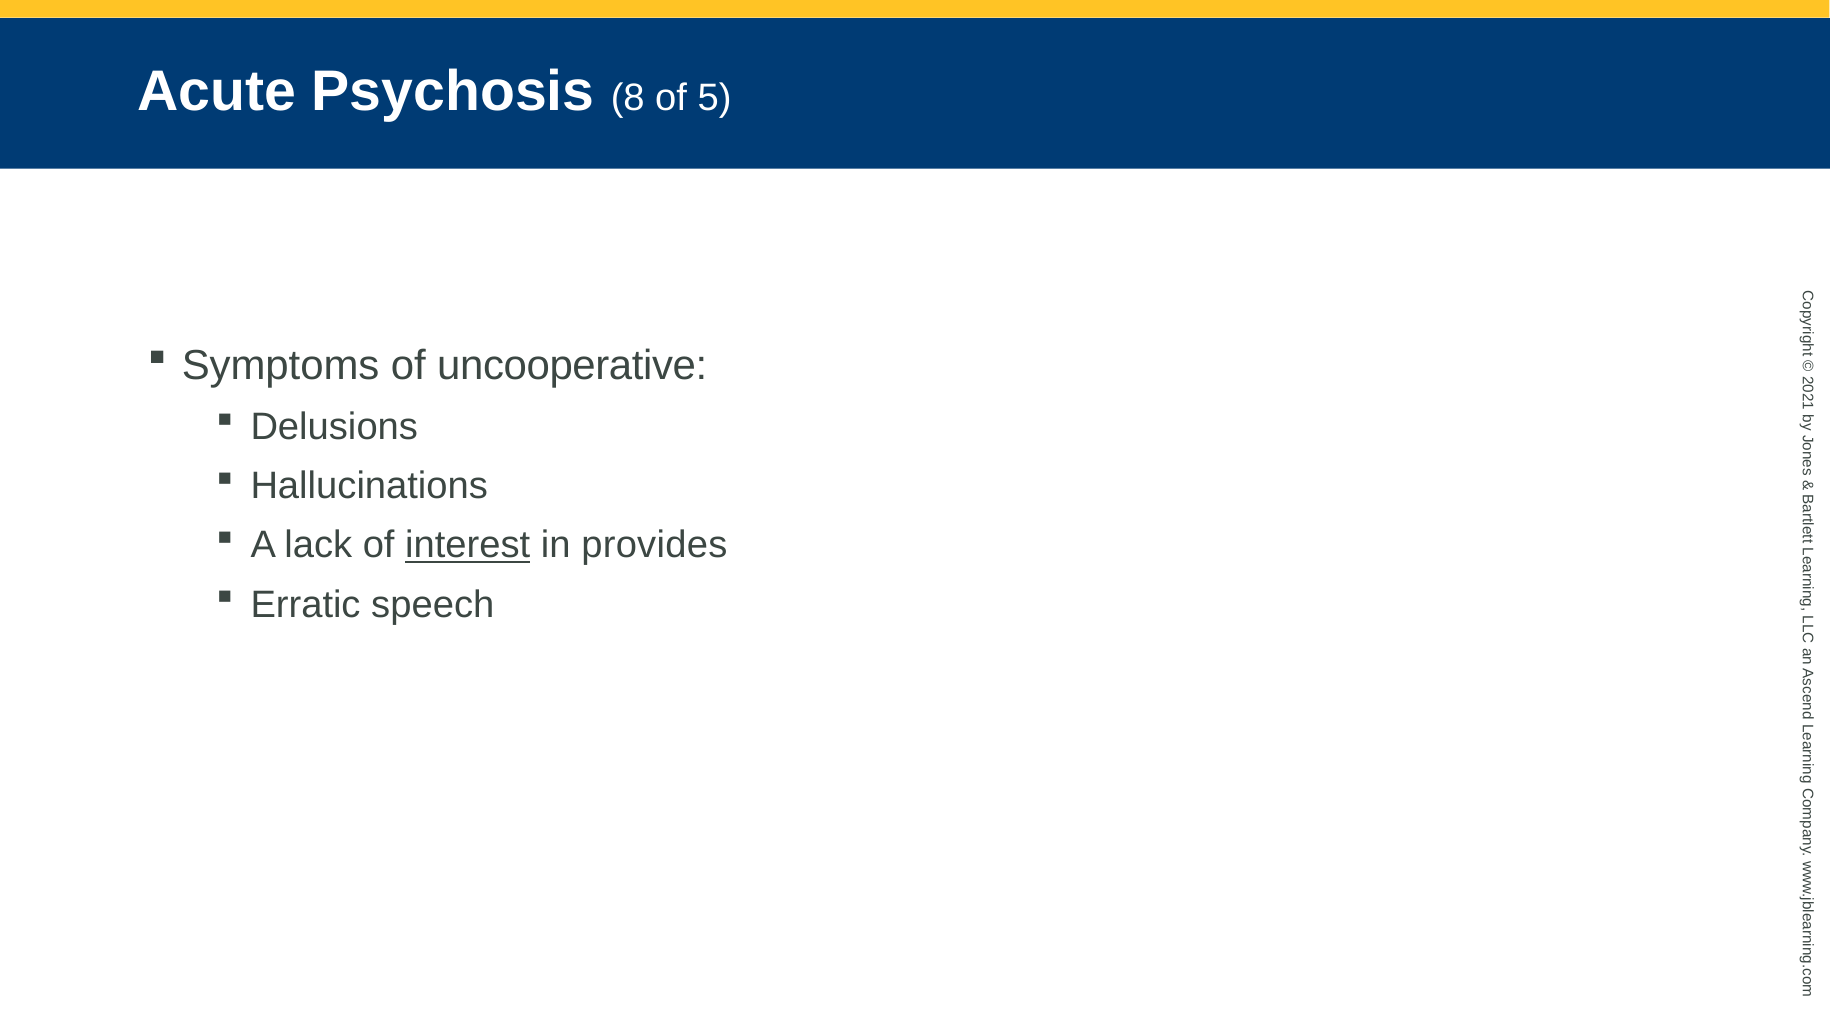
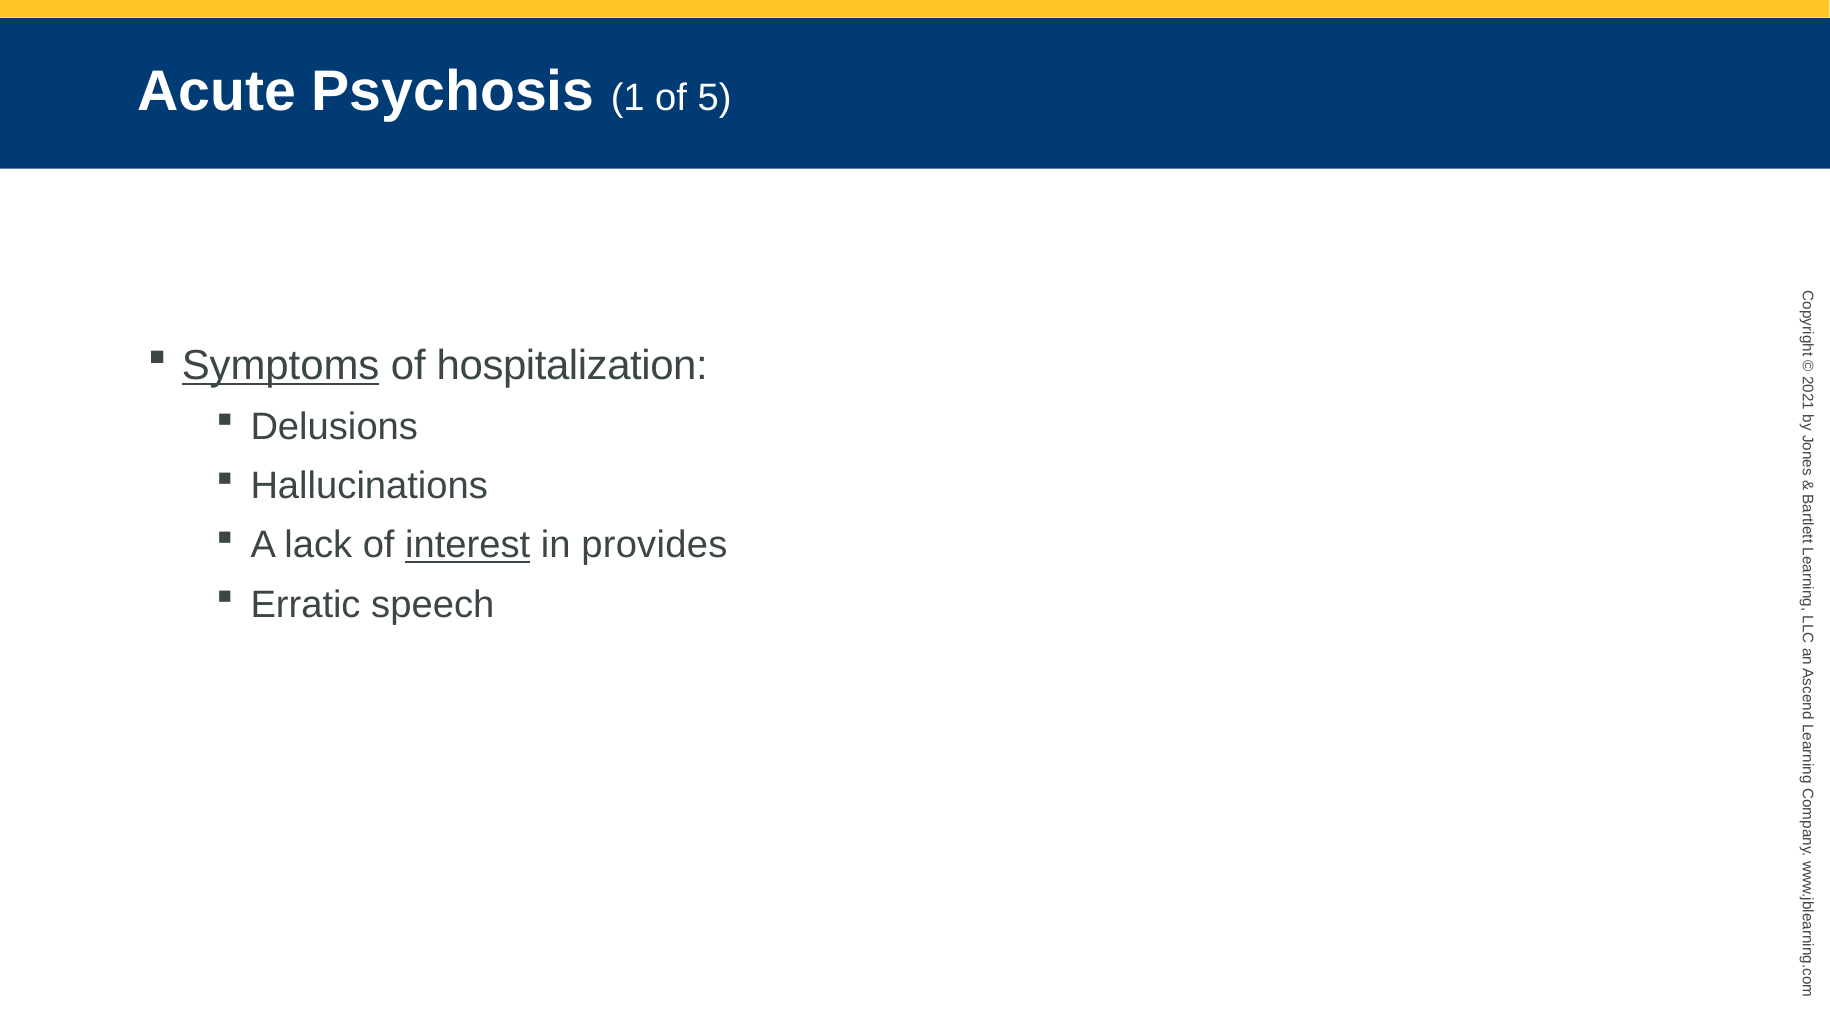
Psychosis 8: 8 -> 1
Symptoms underline: none -> present
uncooperative: uncooperative -> hospitalization
